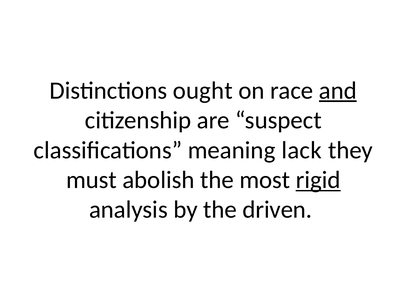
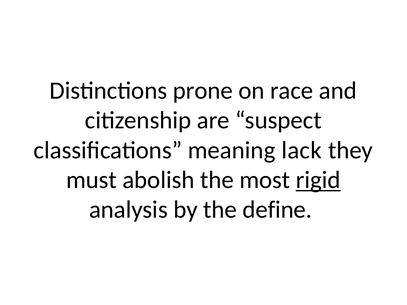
ought: ought -> prone
and underline: present -> none
driven: driven -> define
